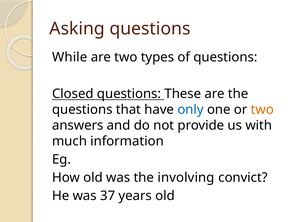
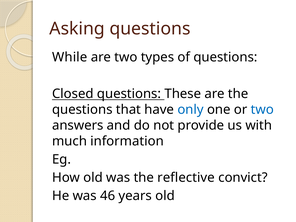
two at (262, 109) colour: orange -> blue
involving: involving -> reflective
37: 37 -> 46
